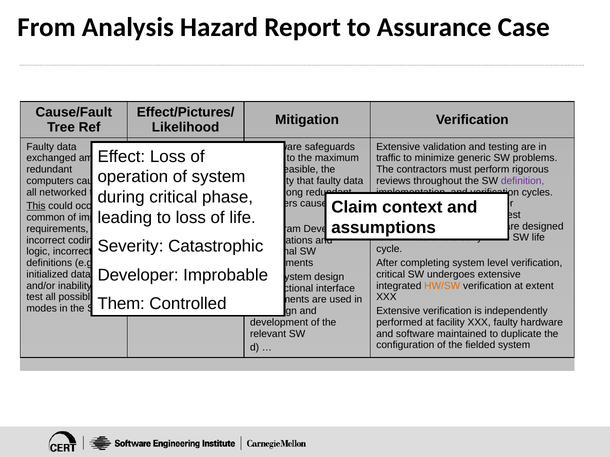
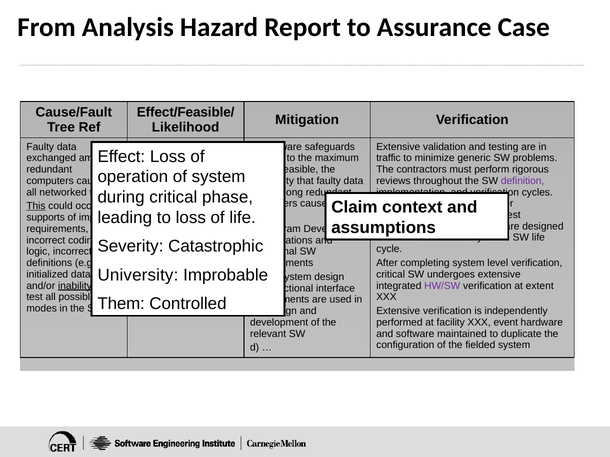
Effect/Pictures/: Effect/Pictures/ -> Effect/Feasible/
common: common -> supports
Developer: Developer -> University
inability underline: none -> present
HW/SW colour: orange -> purple
XXX faulty: faulty -> event
